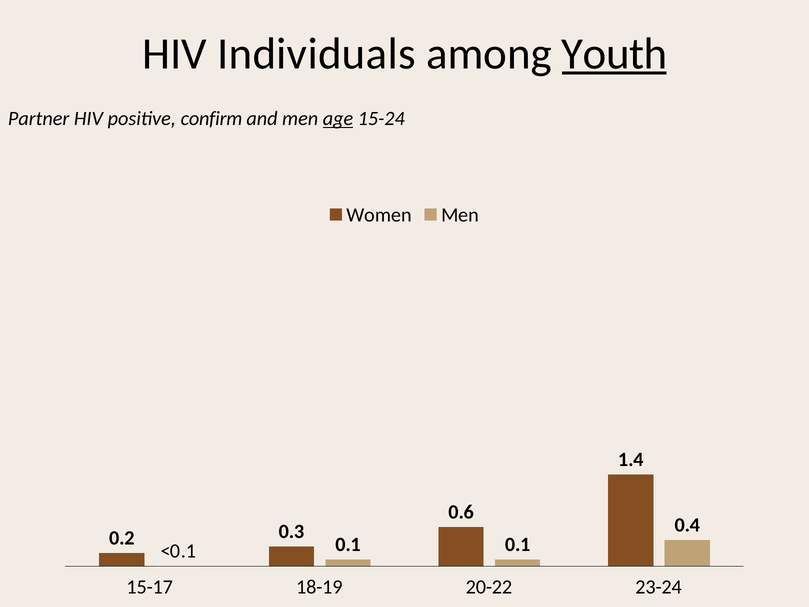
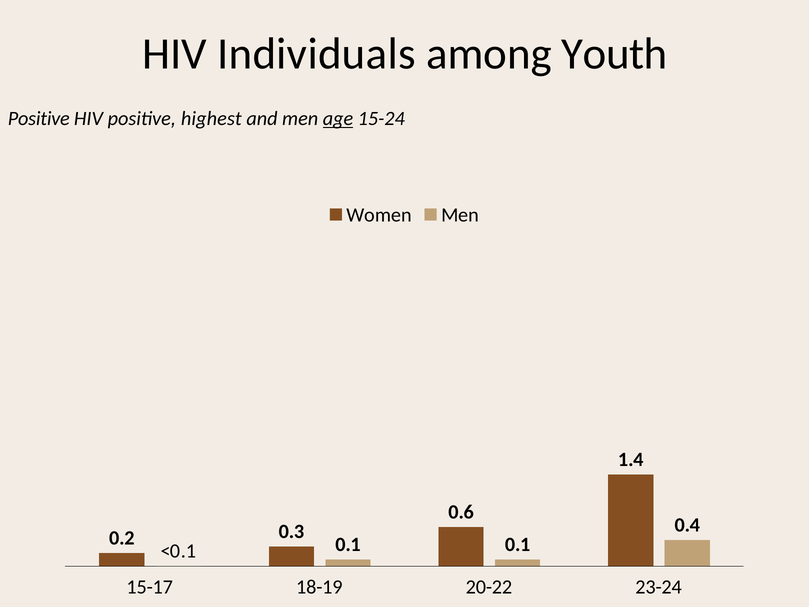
Youth underline: present -> none
Partner at (39, 119): Partner -> Positive
confirm: confirm -> highest
